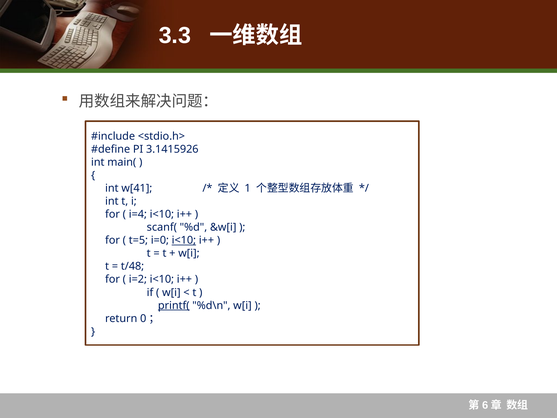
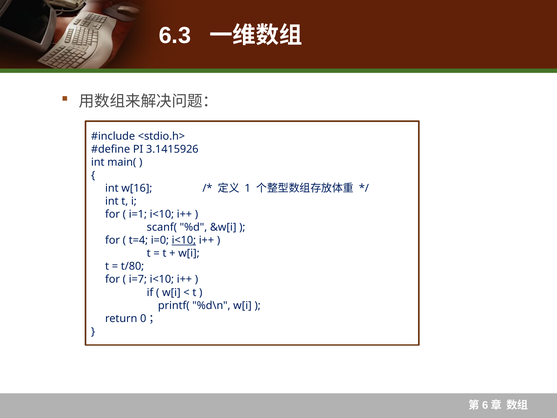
3.3: 3.3 -> 6.3
w[41: w[41 -> w[16
i=4: i=4 -> i=1
t=5: t=5 -> t=4
t/48: t/48 -> t/80
i=2: i=2 -> i=7
printf( underline: present -> none
